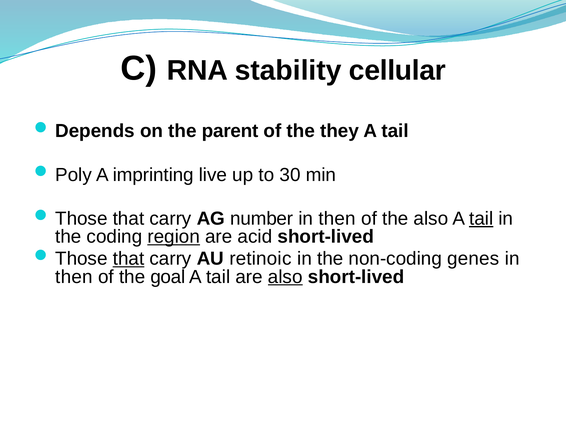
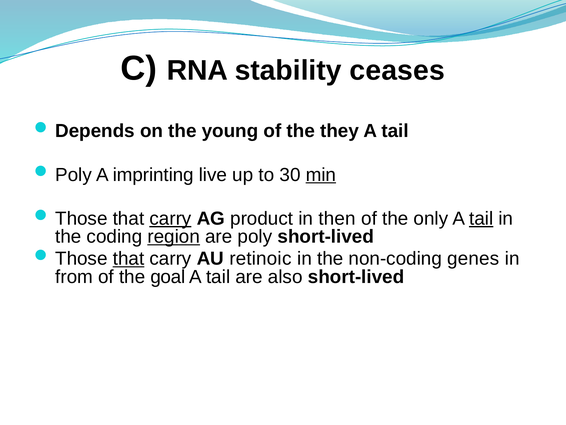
cellular: cellular -> ceases
parent: parent -> young
min underline: none -> present
carry at (170, 218) underline: none -> present
number: number -> product
the also: also -> only
acid: acid -> poly
then at (74, 276): then -> from
also at (285, 276) underline: present -> none
